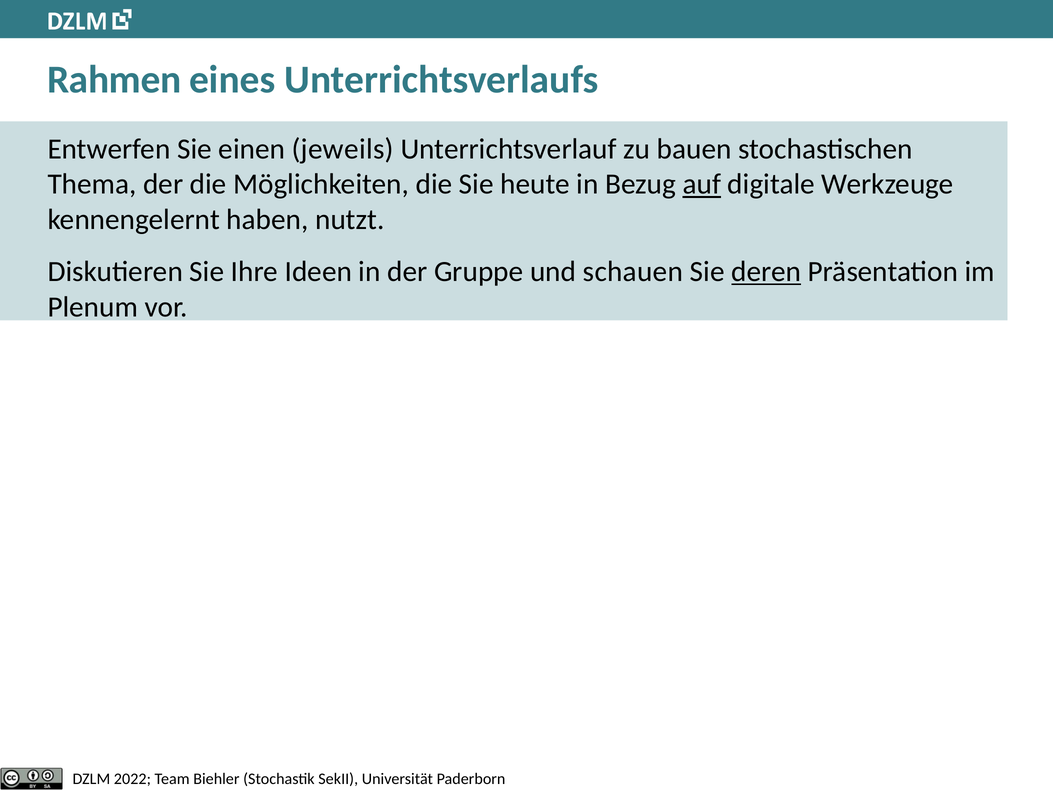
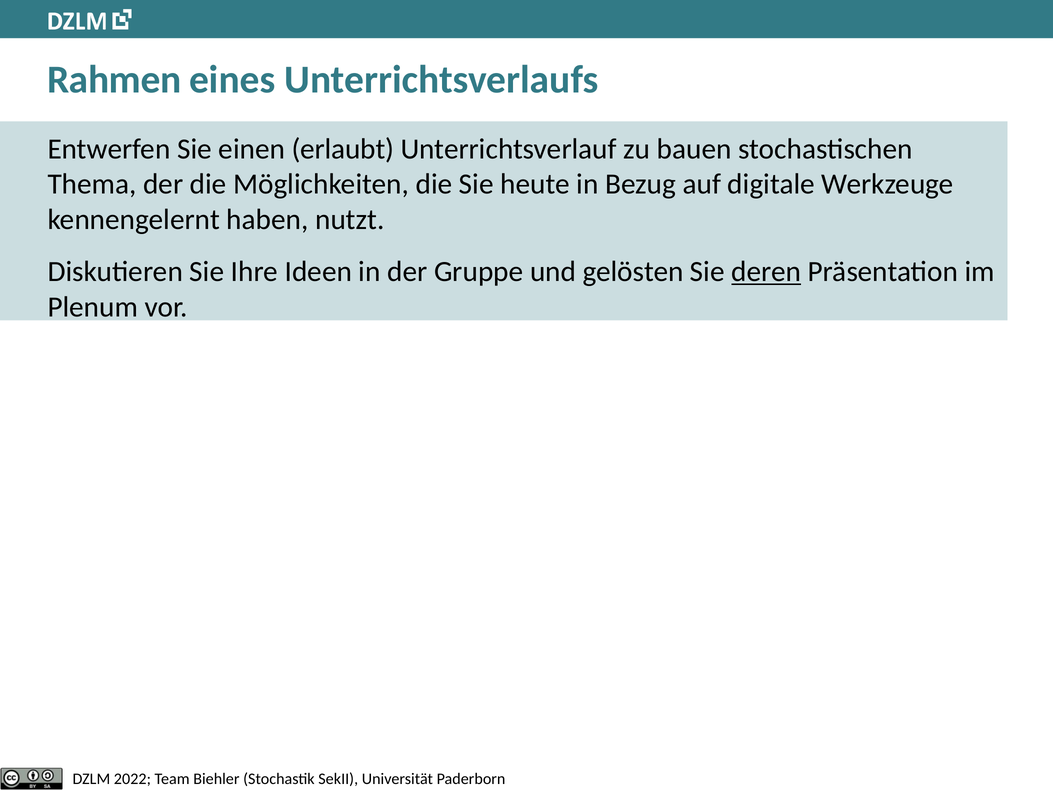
jeweils: jeweils -> erlaubt
auf underline: present -> none
schauen: schauen -> gelösten
